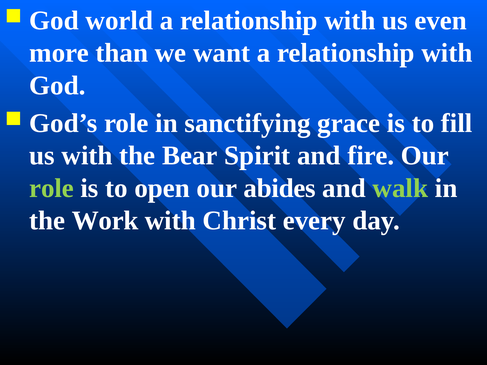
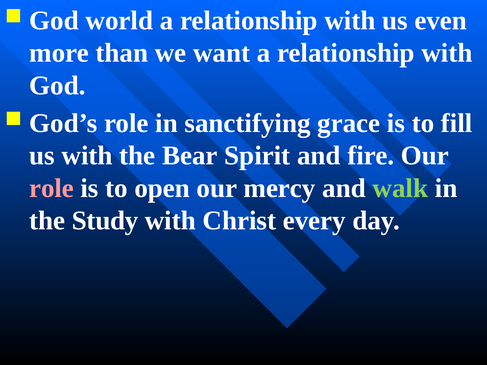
role at (52, 188) colour: light green -> pink
abides: abides -> mercy
Work: Work -> Study
